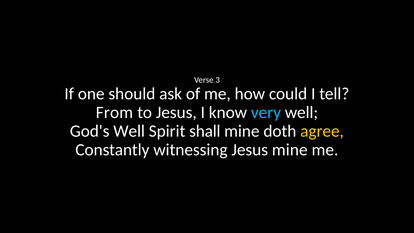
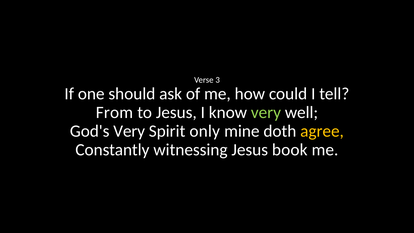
very at (266, 112) colour: light blue -> light green
God's Well: Well -> Very
shall: shall -> only
Jesus mine: mine -> book
